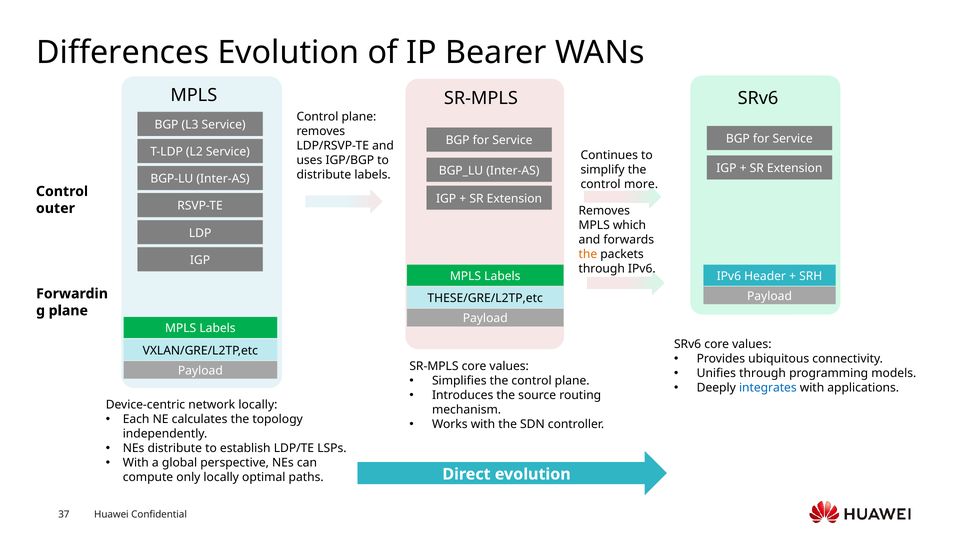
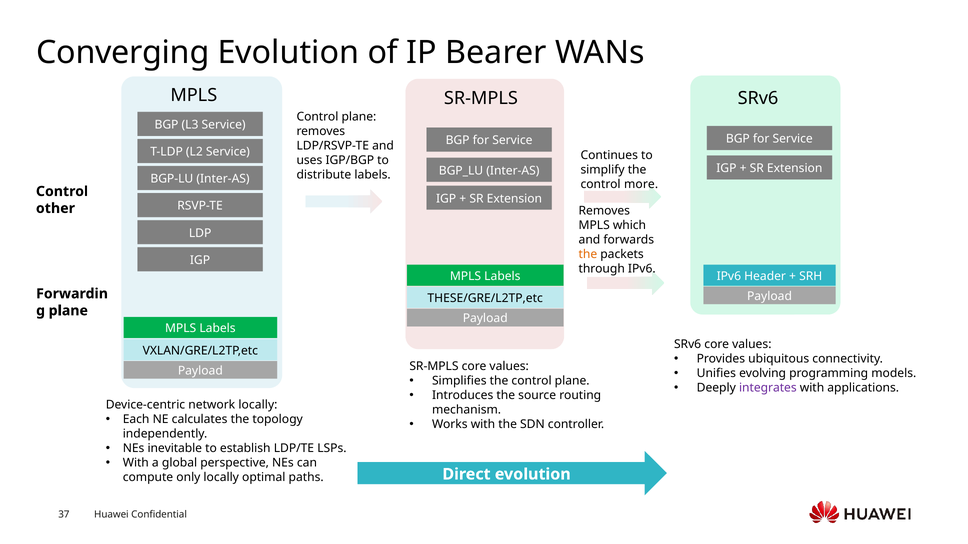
Differences: Differences -> Converging
outer: outer -> other
Unifies through: through -> evolving
integrates colour: blue -> purple
NEs distribute: distribute -> inevitable
